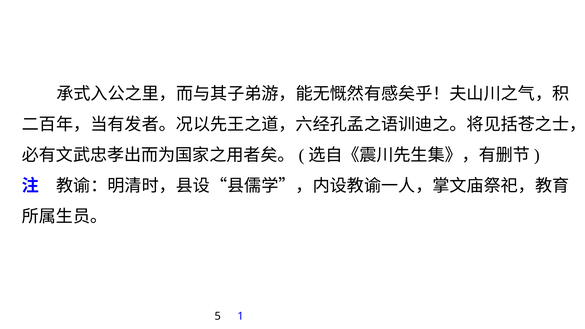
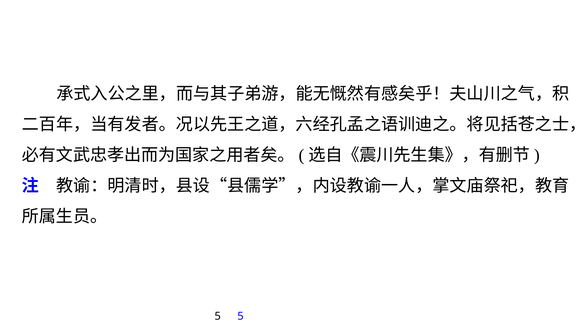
5 1: 1 -> 5
